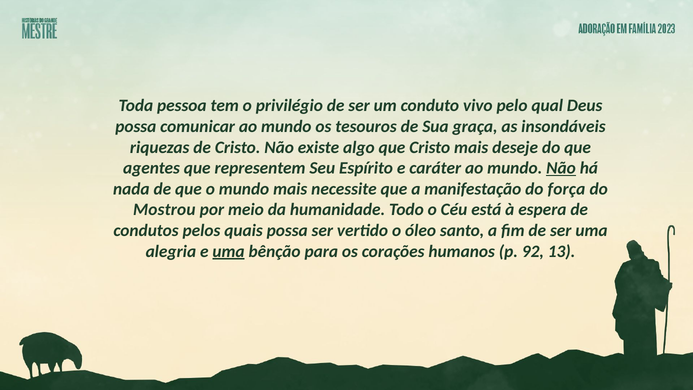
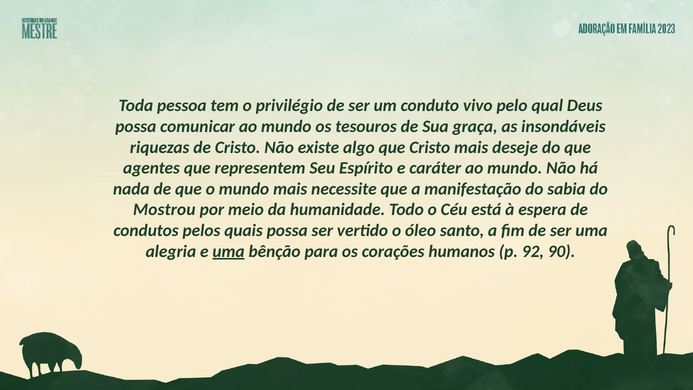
Não at (561, 168) underline: present -> none
força: força -> sabia
13: 13 -> 90
